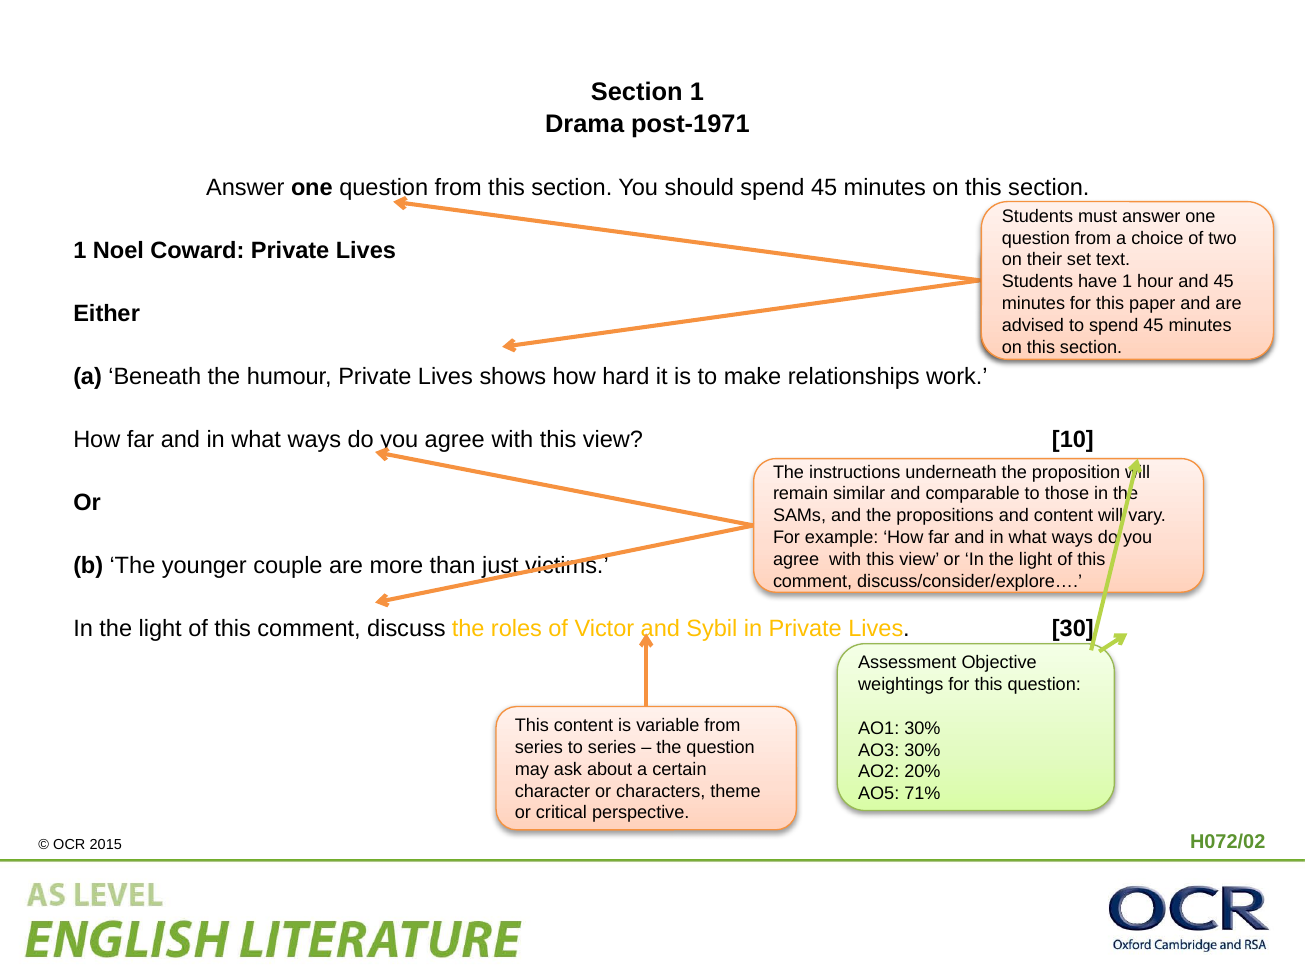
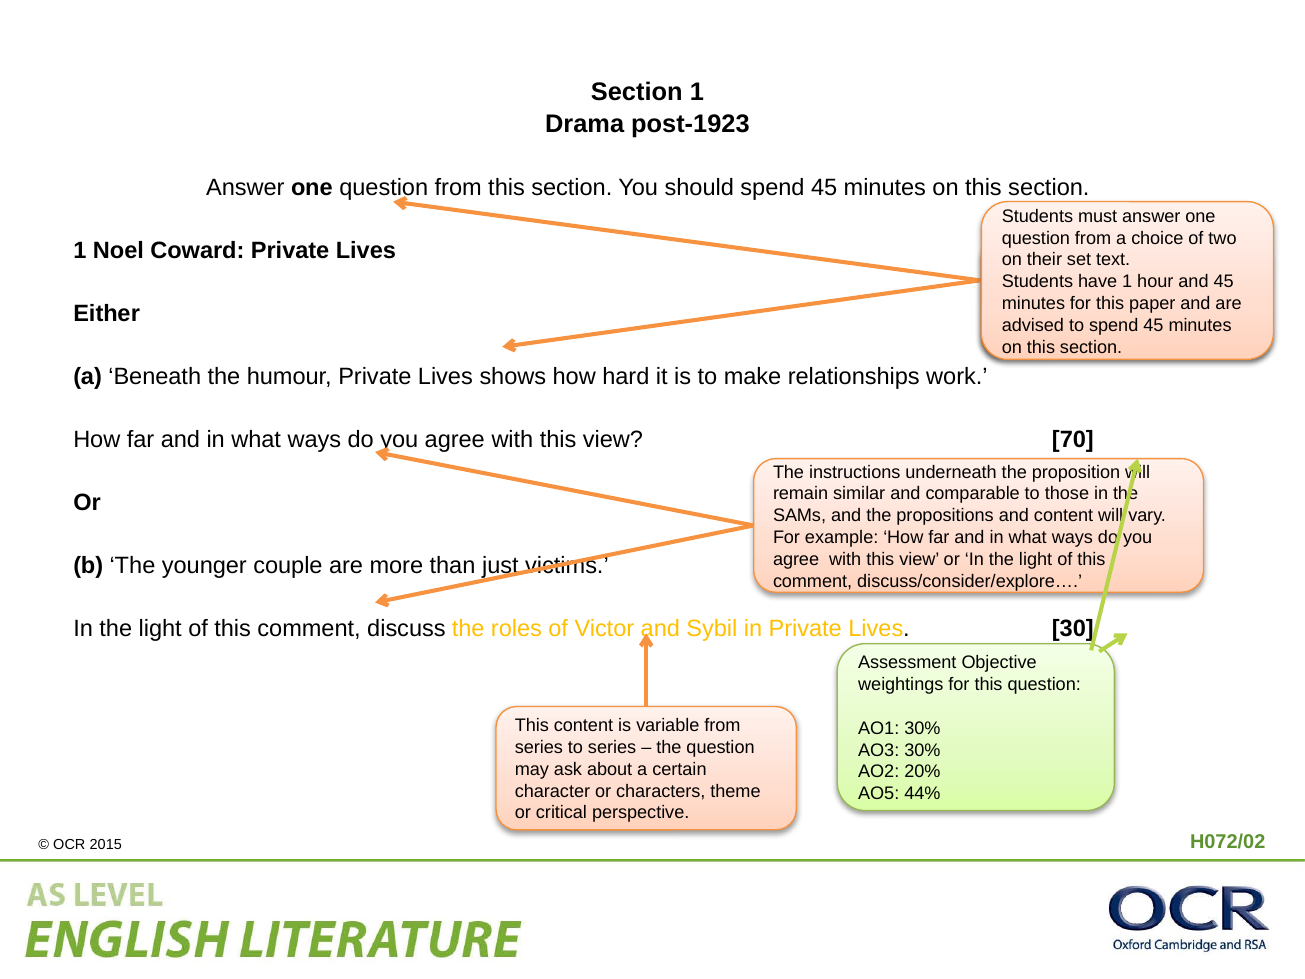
post-1971: post-1971 -> post-1923
10: 10 -> 70
71%: 71% -> 44%
